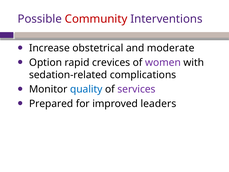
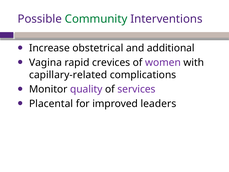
Community colour: red -> green
moderate: moderate -> additional
Option: Option -> Vagina
sedation-related: sedation-related -> capillary-related
quality colour: blue -> purple
Prepared: Prepared -> Placental
